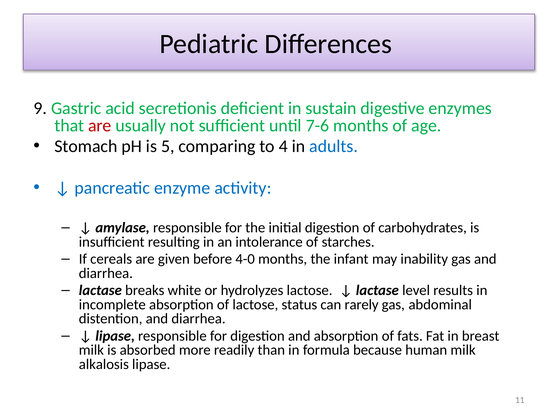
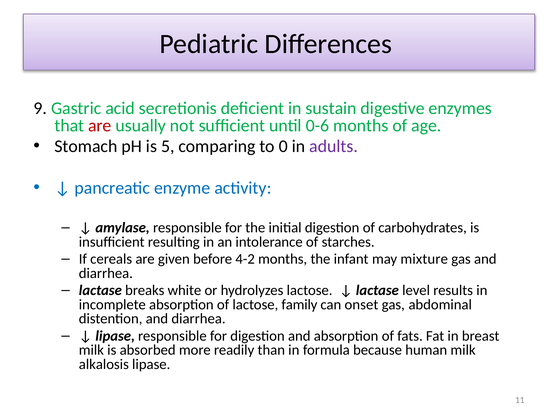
7-6: 7-6 -> 0-6
4: 4 -> 0
adults colour: blue -> purple
4-0: 4-0 -> 4-2
inability: inability -> mixture
status: status -> family
rarely: rarely -> onset
